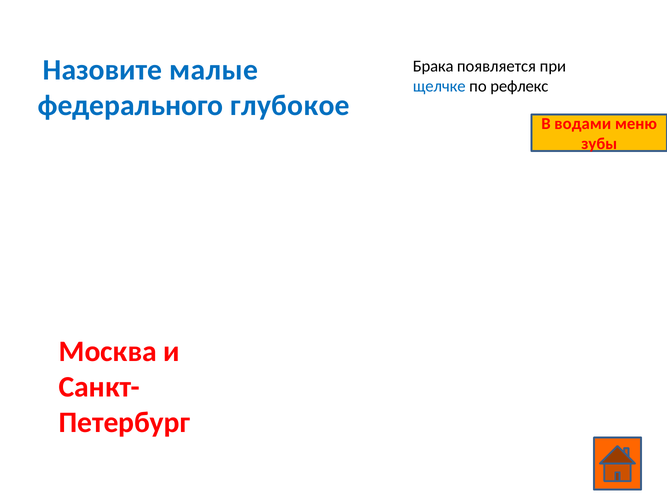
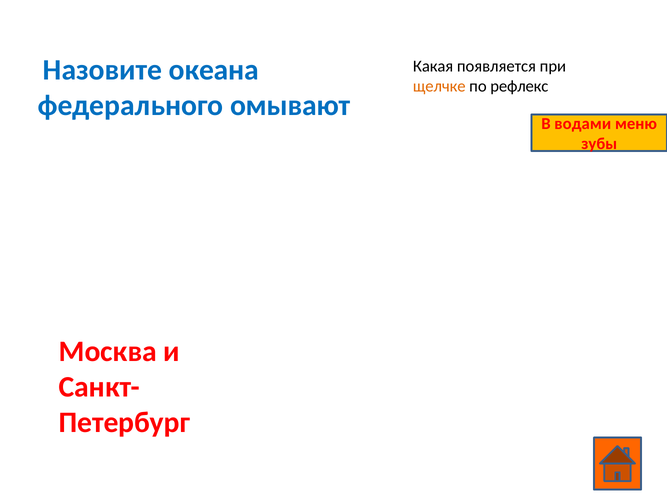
малые: малые -> океана
Брака: Брака -> Какая
щелчке colour: blue -> orange
глубокое: глубокое -> омывают
